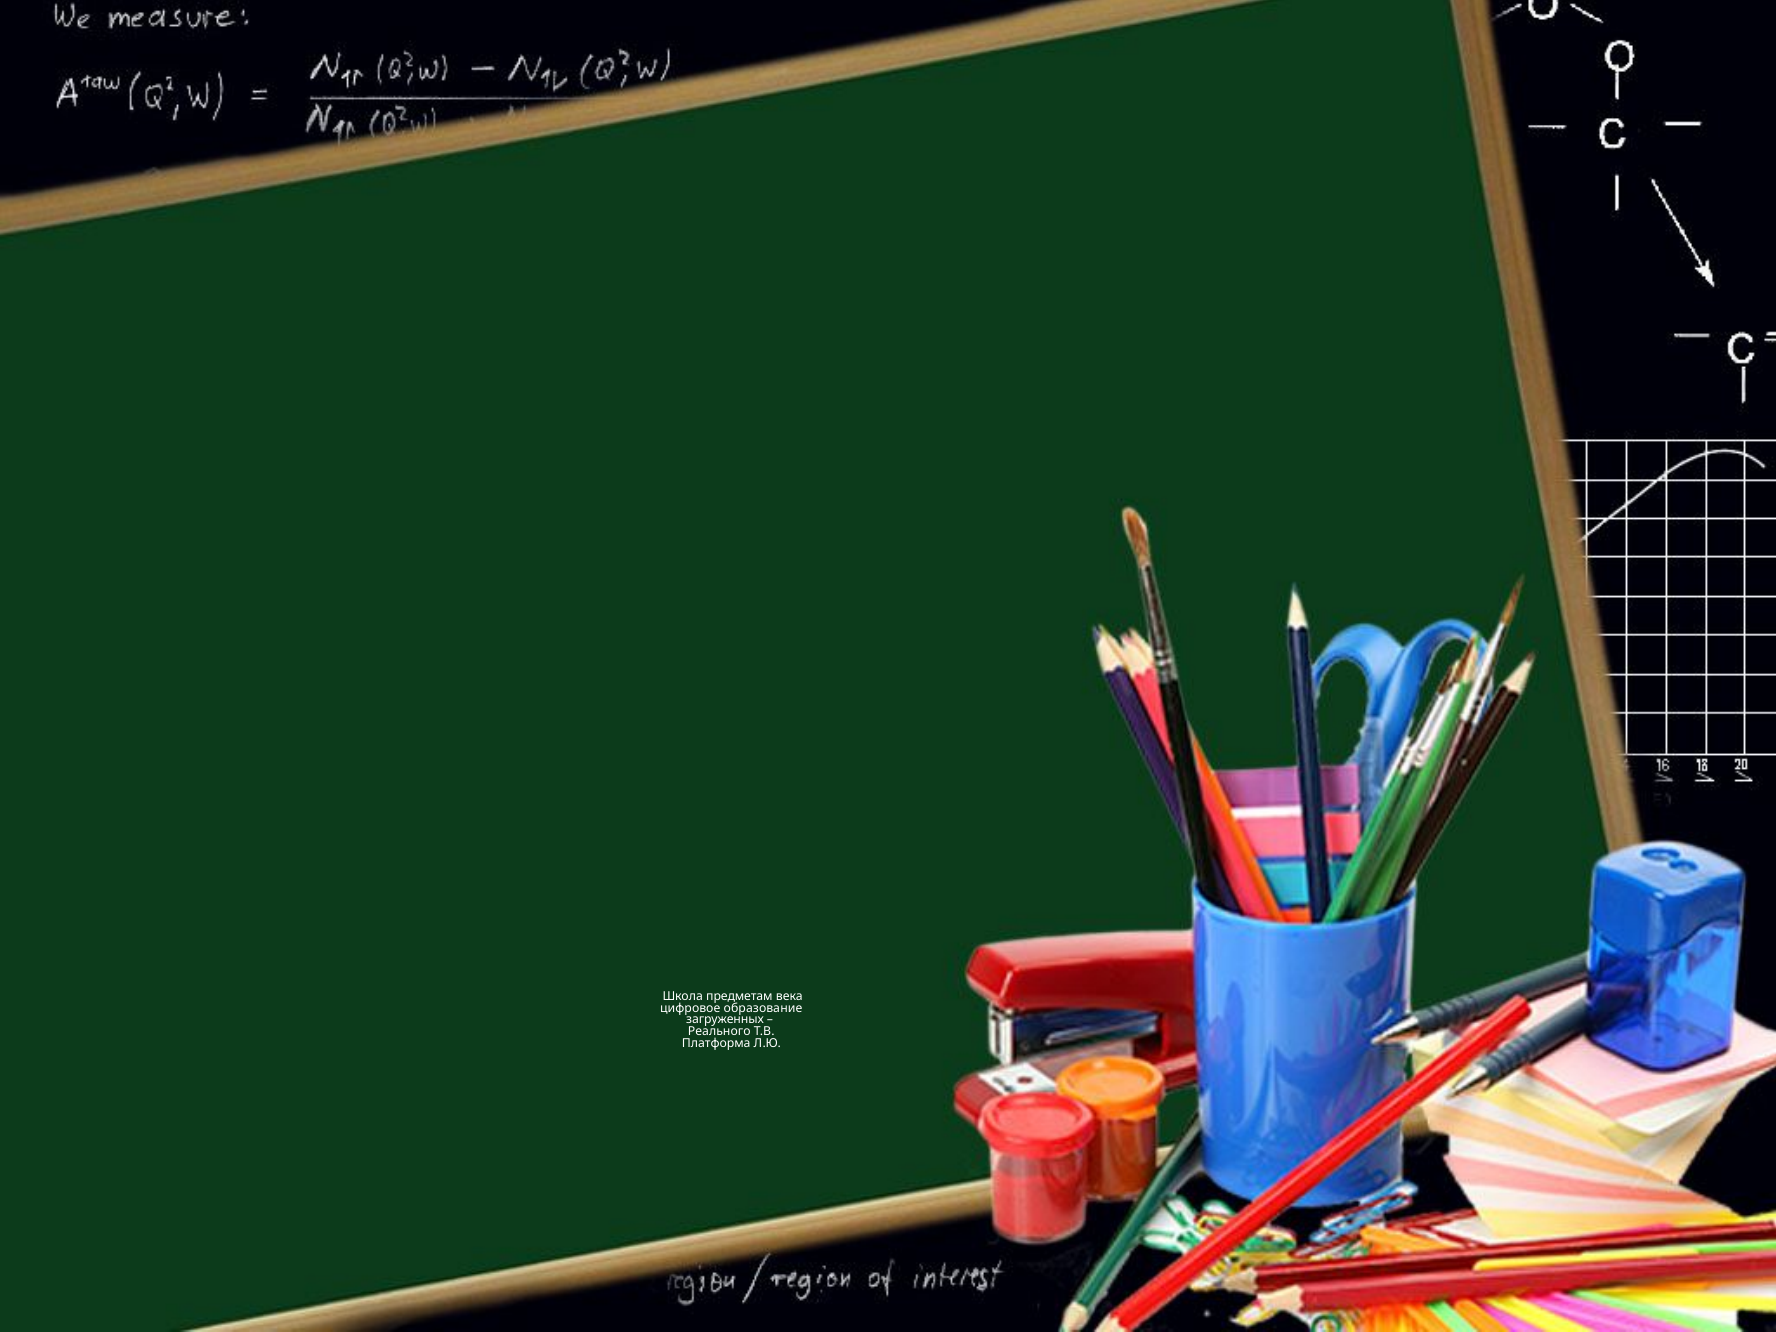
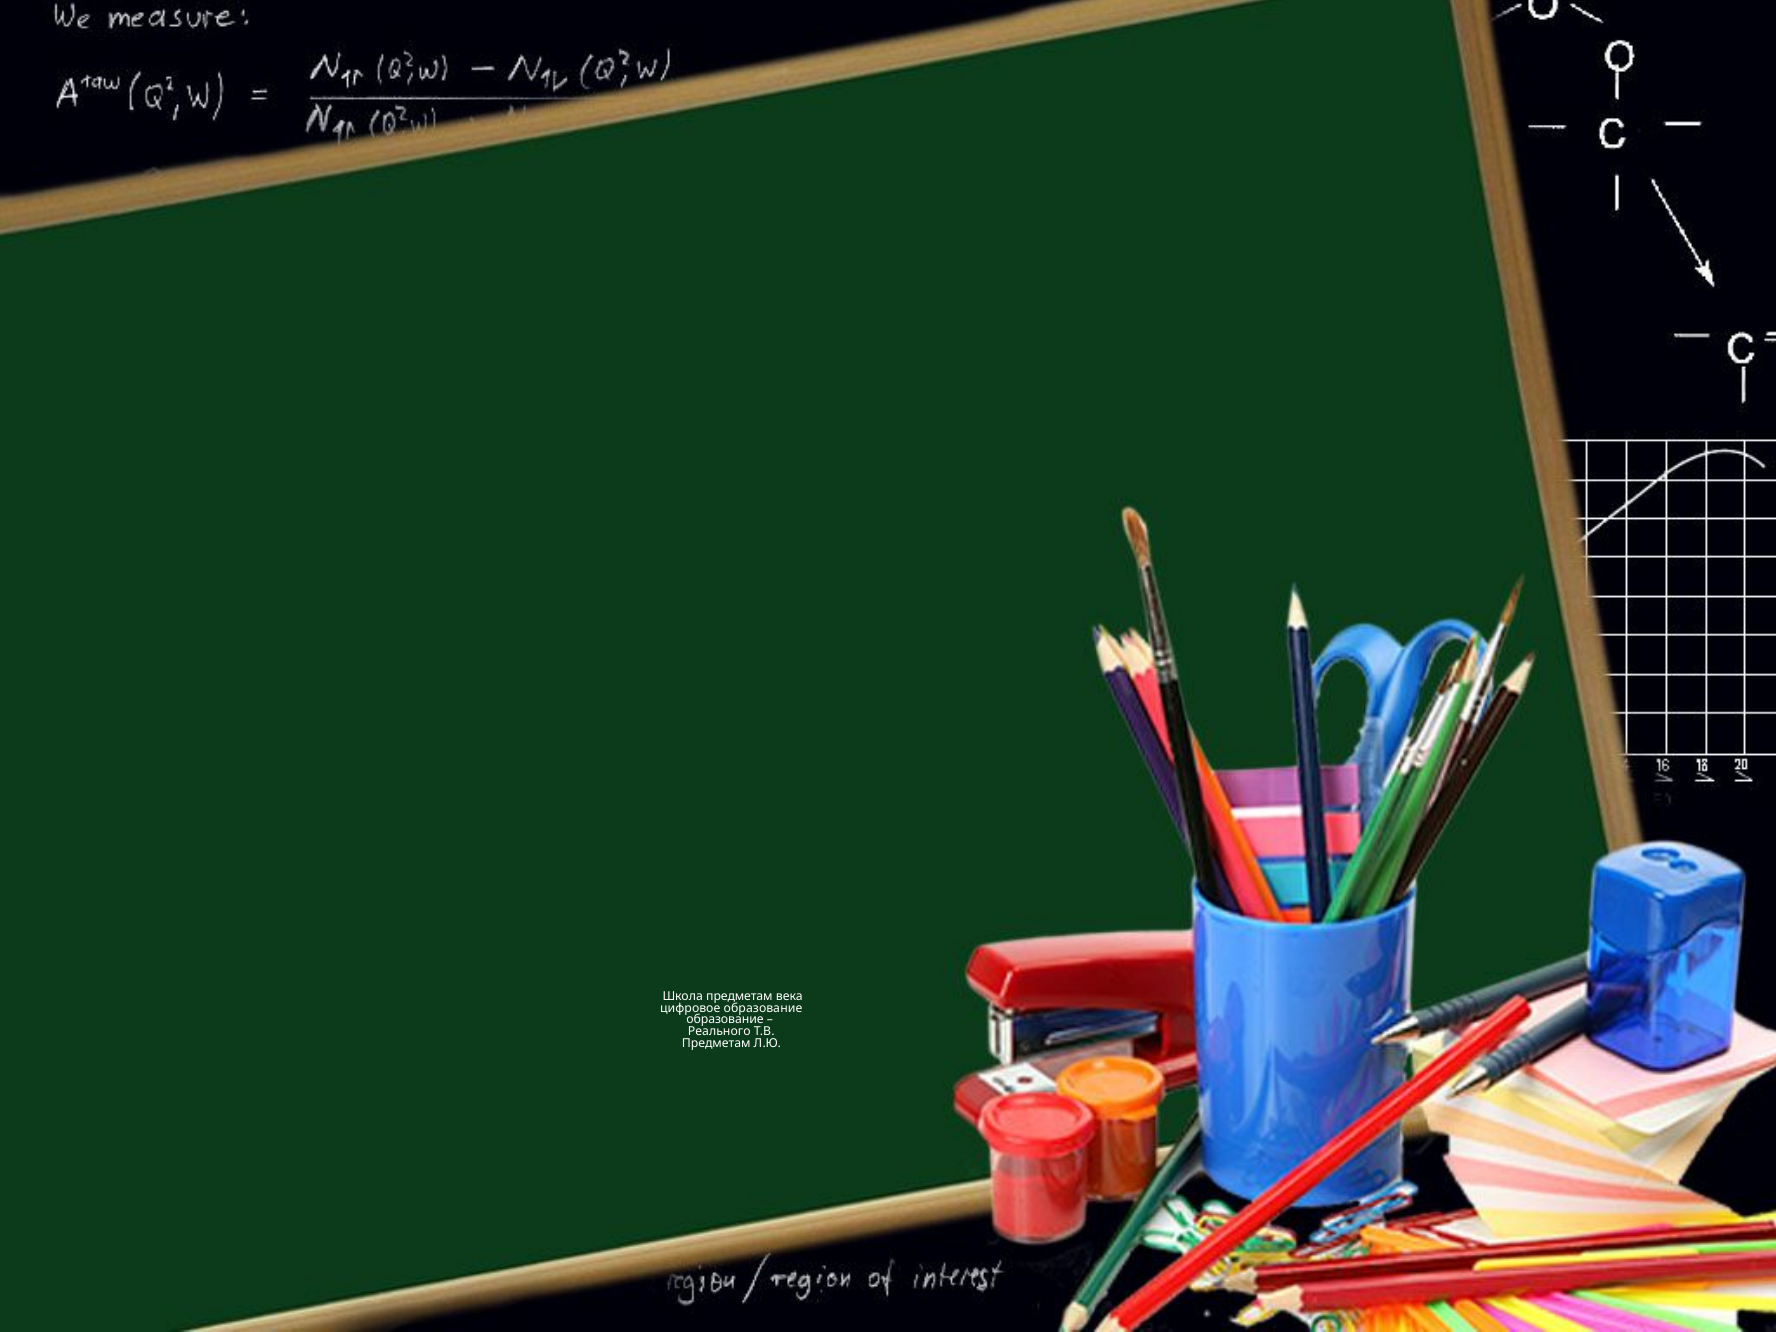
загруженных at (725, 1020): загруженных -> образование
Платформа at (716, 1044): Платформа -> Предметам
